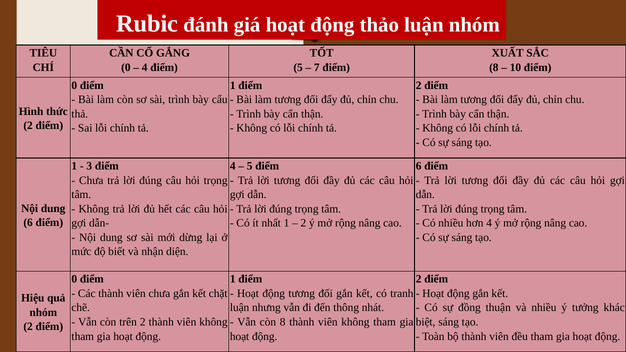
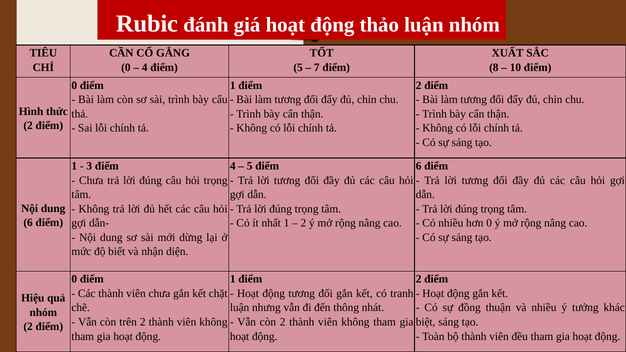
hơn 4: 4 -> 0
còn 8: 8 -> 2
